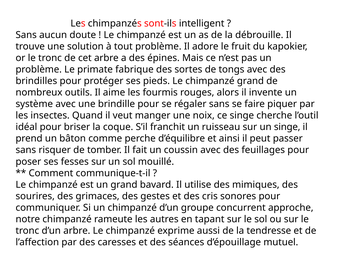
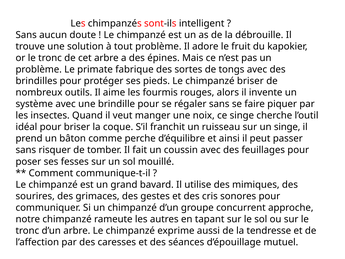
chimpanzé grand: grand -> briser
